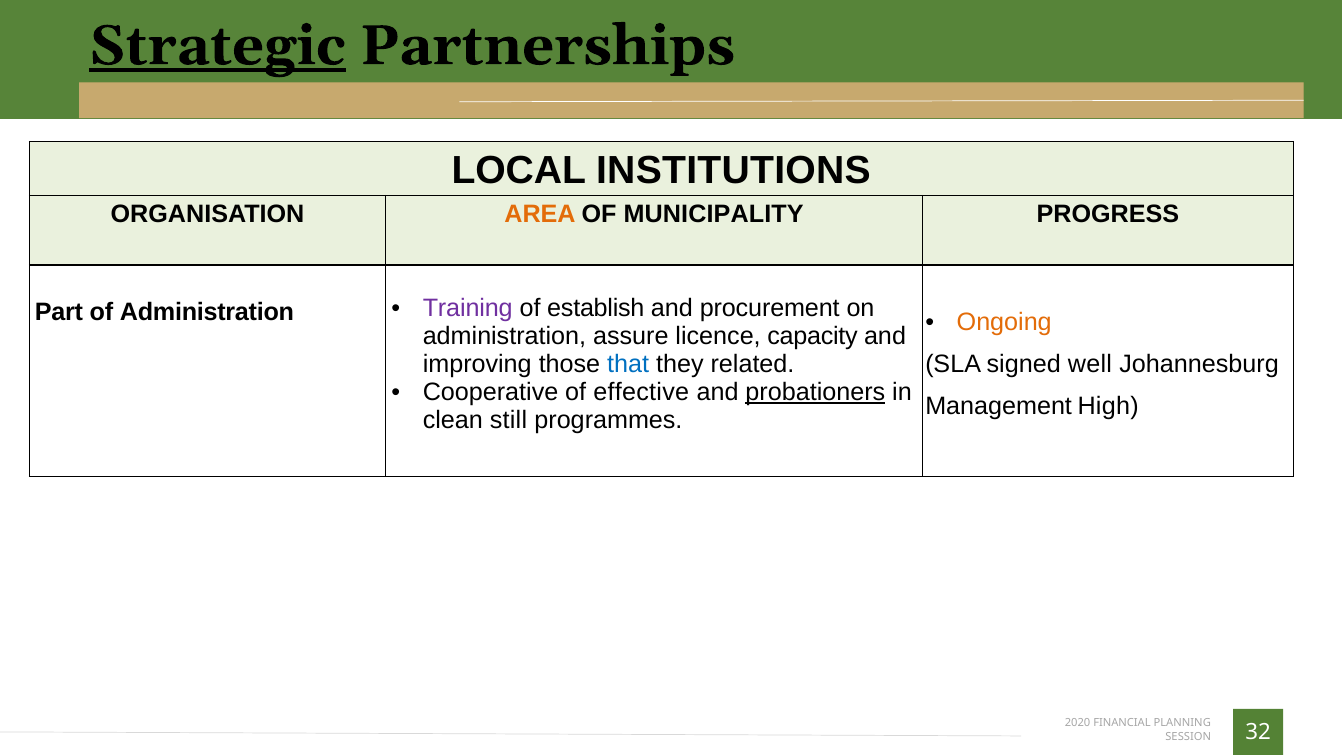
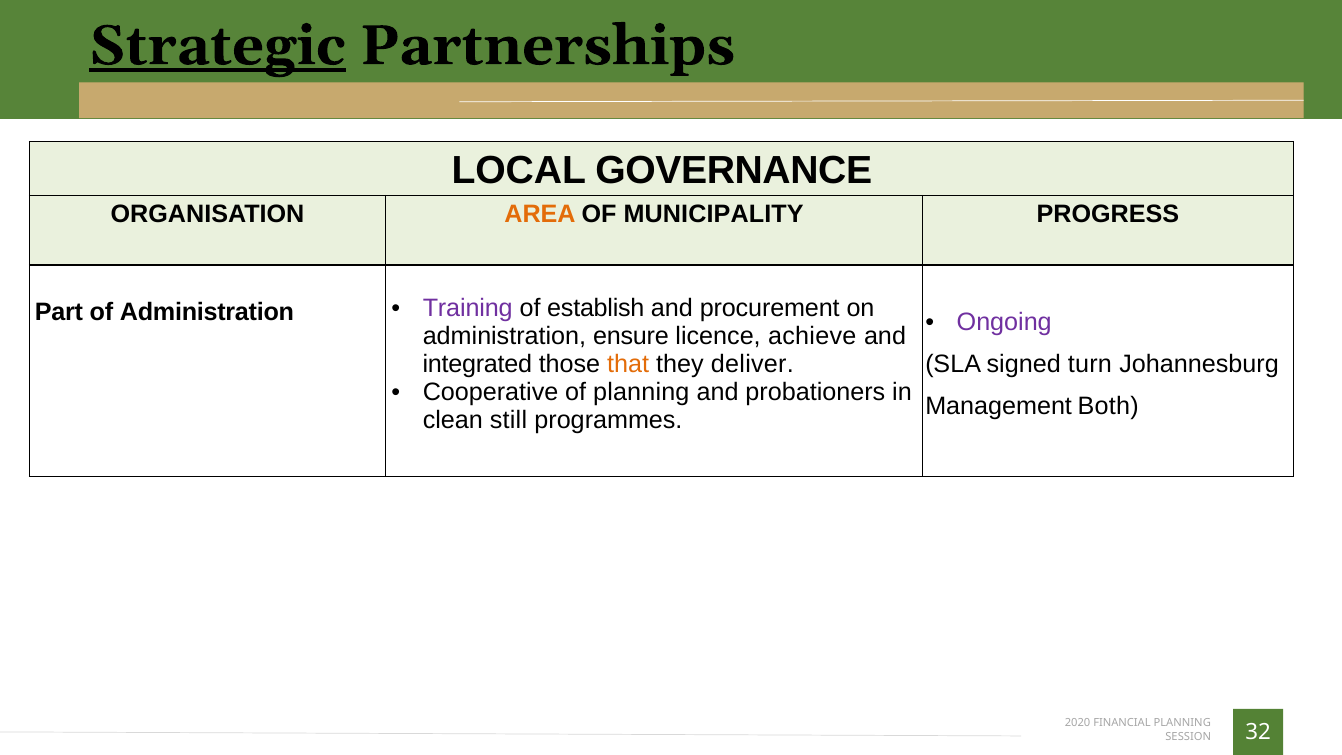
INSTITUTIONS: INSTITUTIONS -> GOVERNANCE
Ongoing colour: orange -> purple
assure: assure -> ensure
capacity: capacity -> achieve
well: well -> turn
improving: improving -> integrated
that colour: blue -> orange
related: related -> deliver
of effective: effective -> planning
probationers underline: present -> none
High: High -> Both
